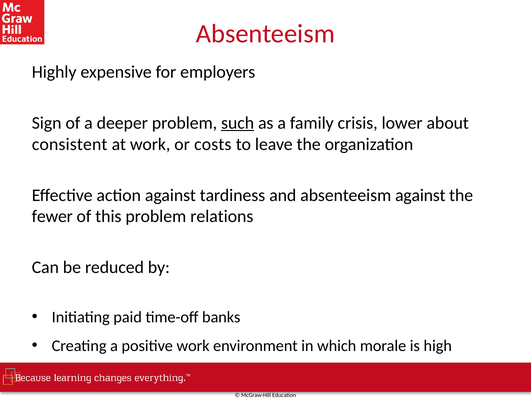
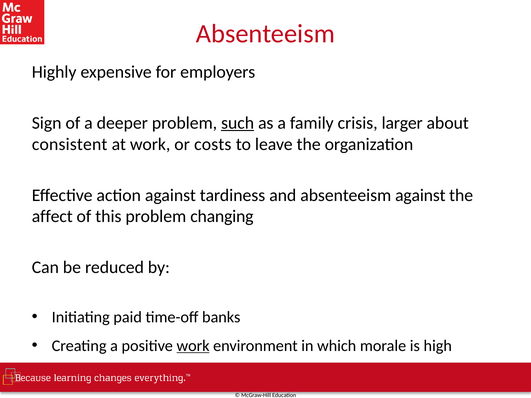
lower: lower -> larger
fewer: fewer -> affect
relations: relations -> changing
work at (193, 346) underline: none -> present
